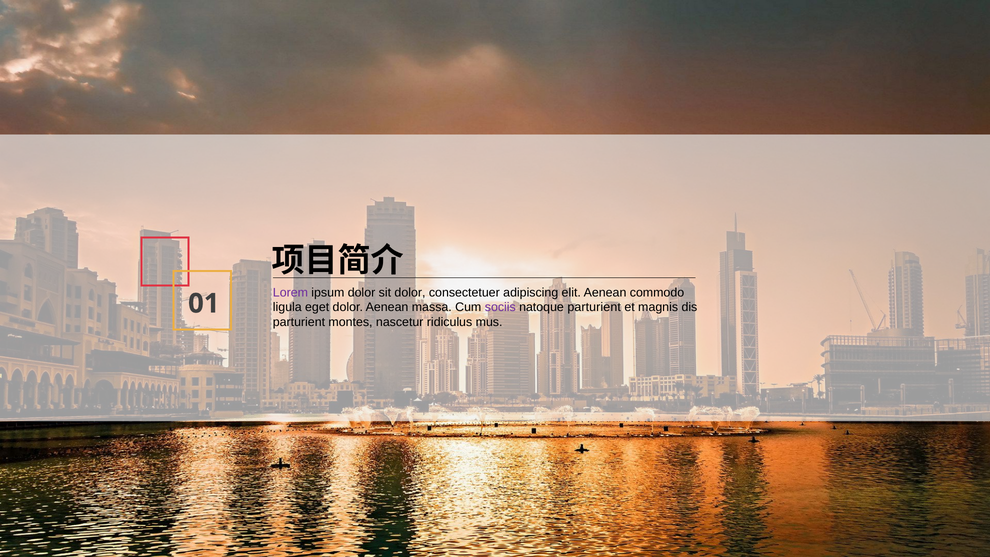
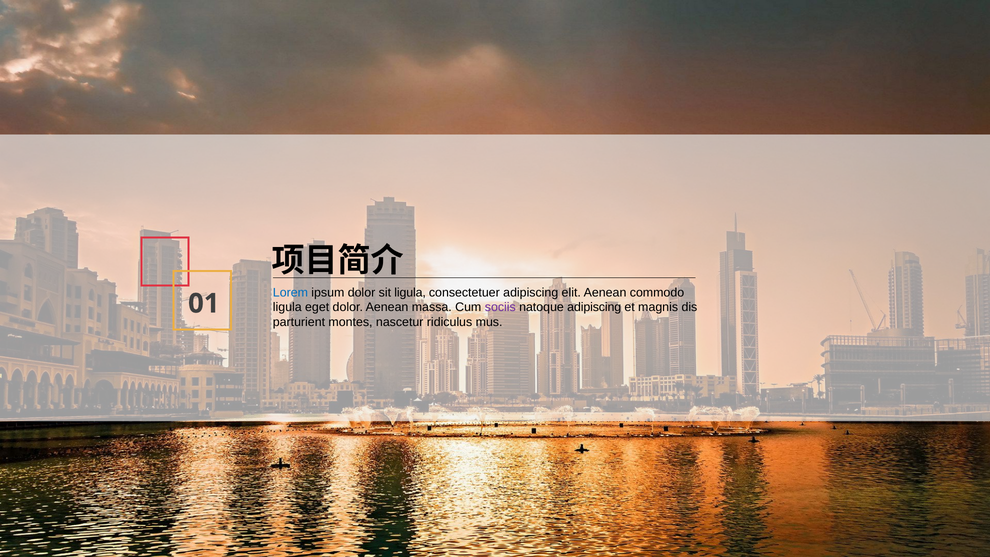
Lorem colour: purple -> blue
sit dolor: dolor -> ligula
natoque parturient: parturient -> adipiscing
